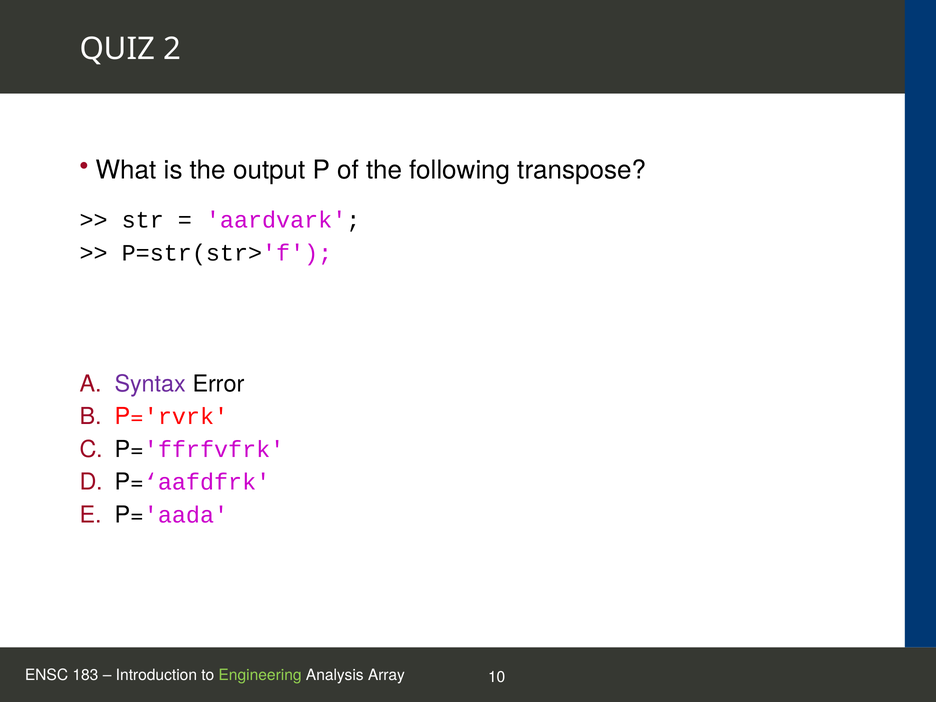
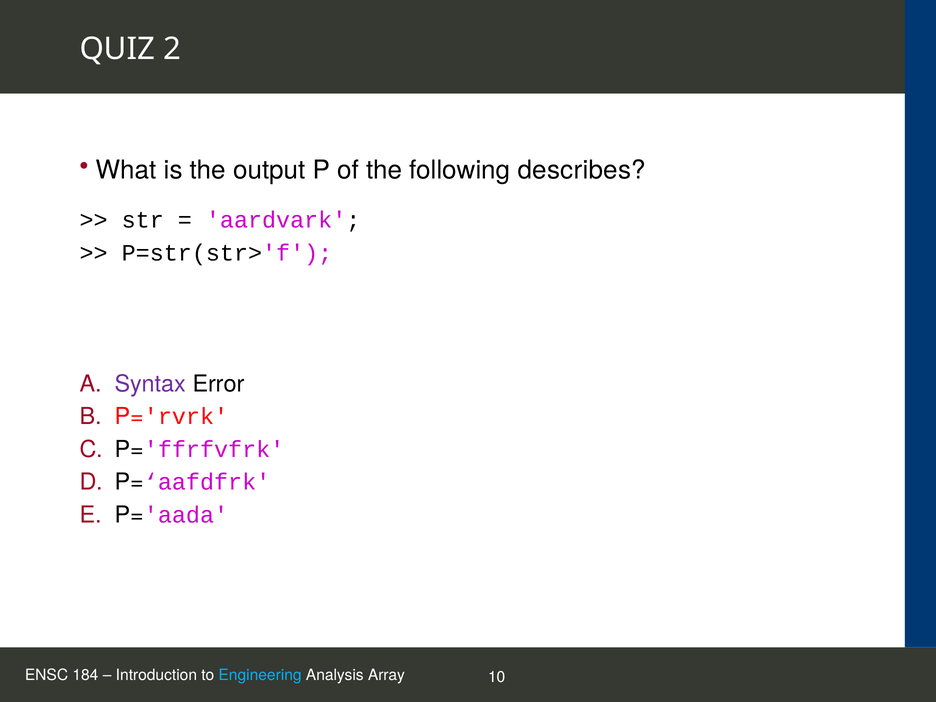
transpose: transpose -> describes
183: 183 -> 184
Engineering colour: light green -> light blue
